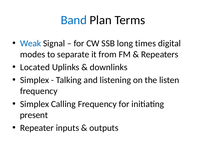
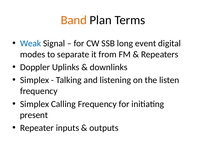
Band colour: blue -> orange
times: times -> event
Located: Located -> Doppler
